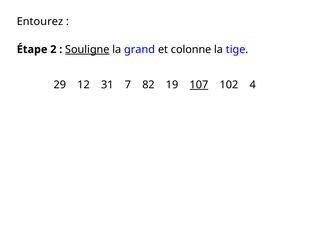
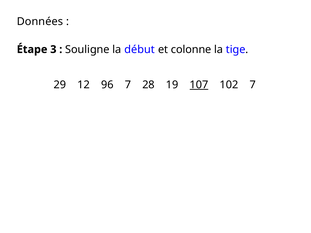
Entourez: Entourez -> Données
2: 2 -> 3
Souligne underline: present -> none
grand: grand -> début
31: 31 -> 96
82: 82 -> 28
102 4: 4 -> 7
